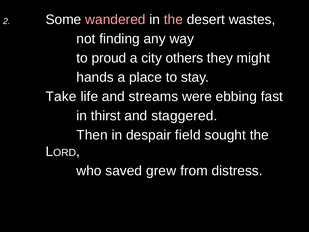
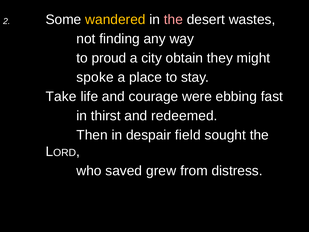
wandered colour: pink -> yellow
others: others -> obtain
hands: hands -> spoke
streams: streams -> courage
staggered: staggered -> redeemed
